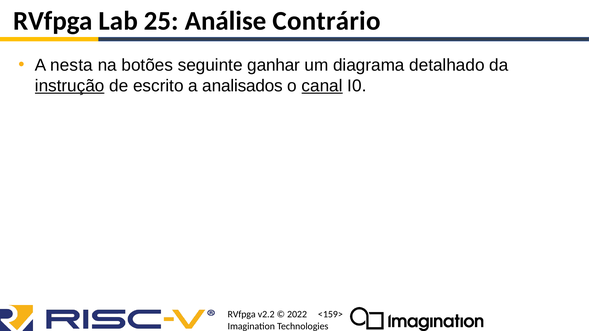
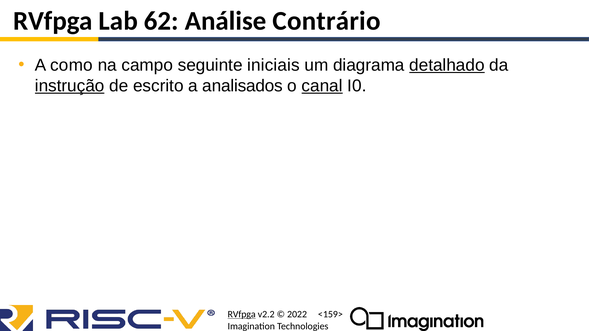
25: 25 -> 62
nesta: nesta -> como
botões: botões -> campo
ganhar: ganhar -> iniciais
detalhado underline: none -> present
RVfpga at (242, 315) underline: none -> present
